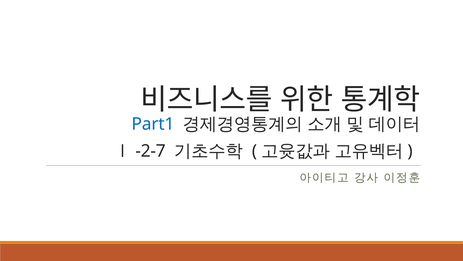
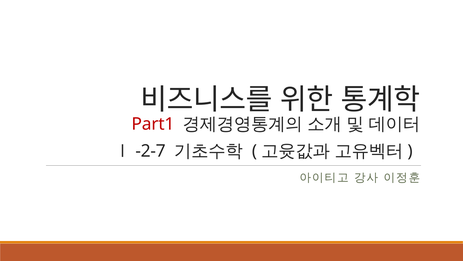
Part1 colour: blue -> red
